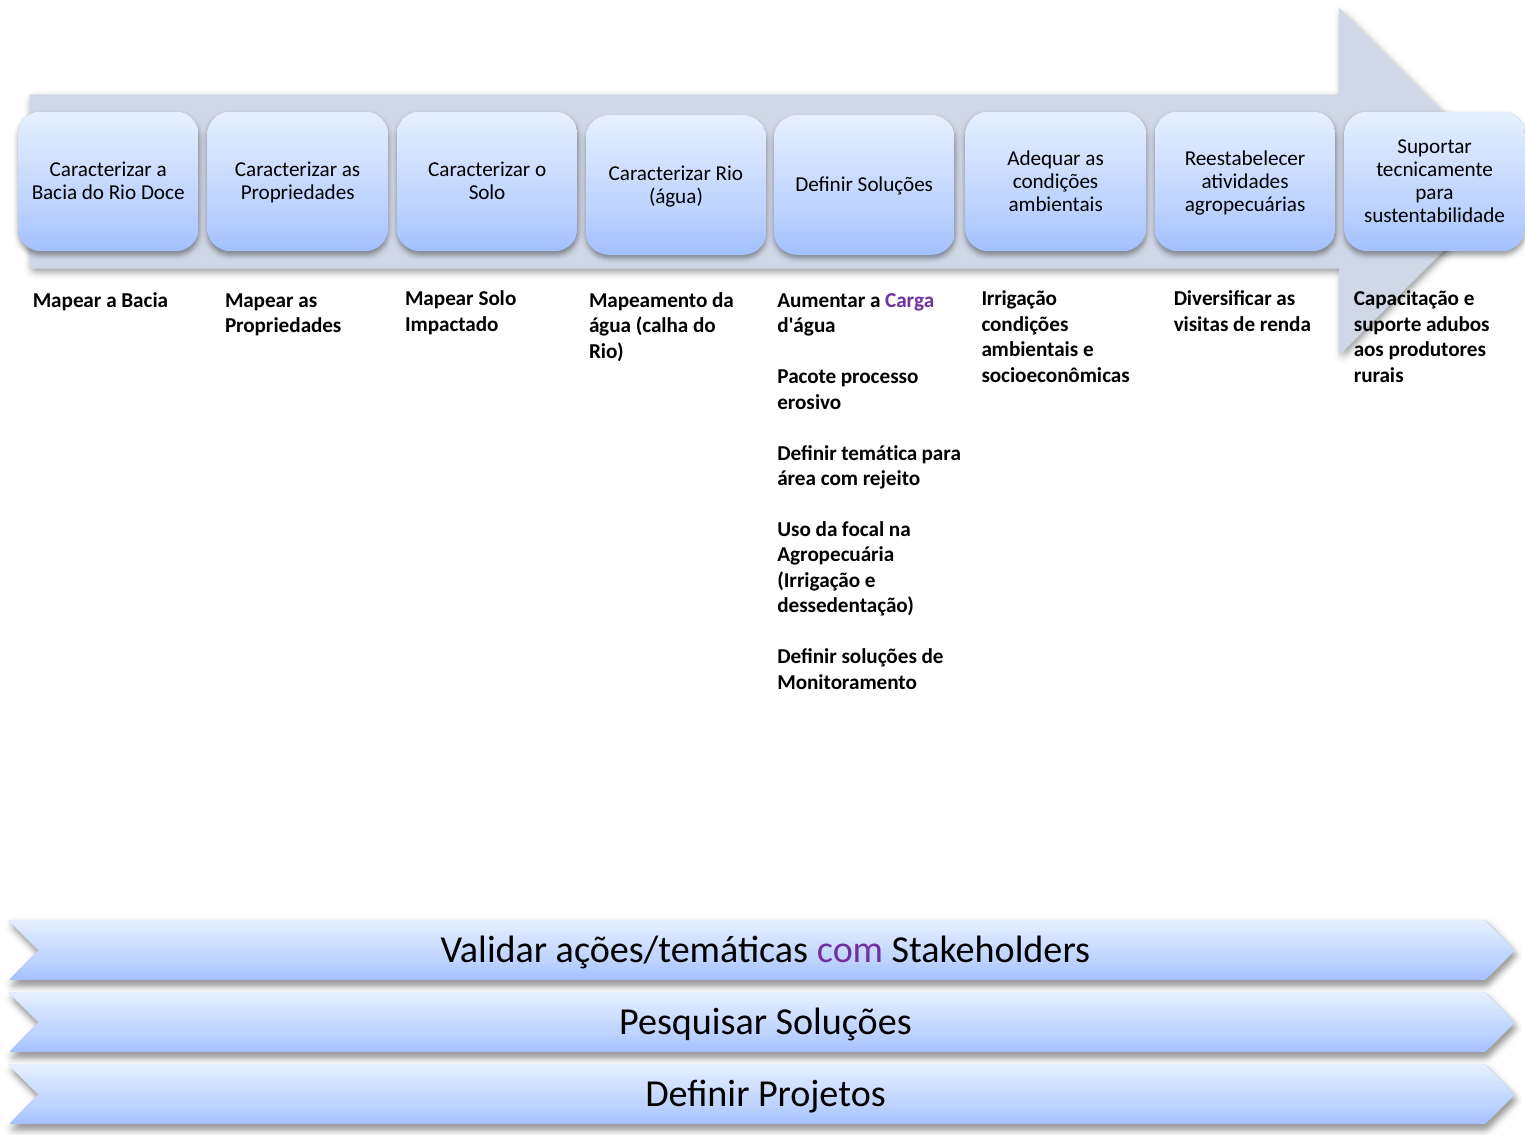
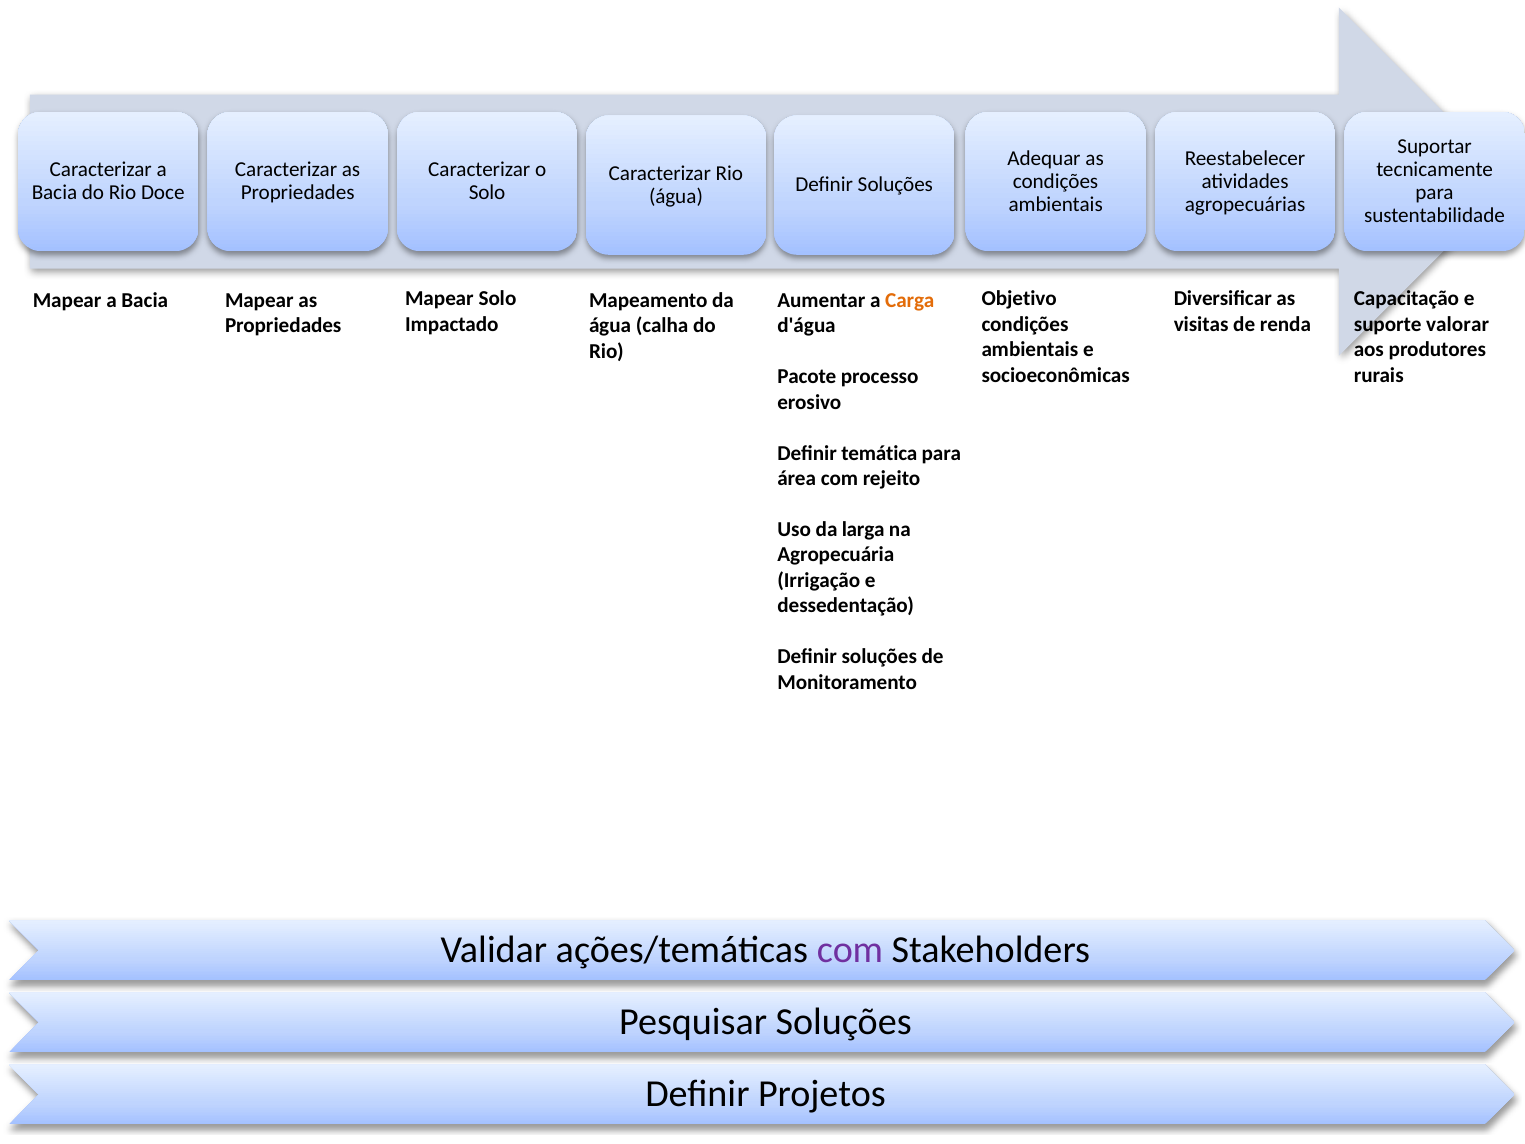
Irrigação at (1019, 299): Irrigação -> Objetivo
Carga colour: purple -> orange
adubos: adubos -> valorar
focal: focal -> larga
